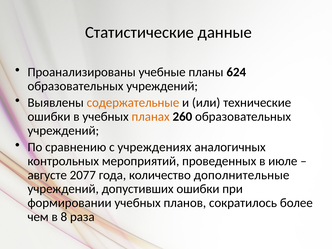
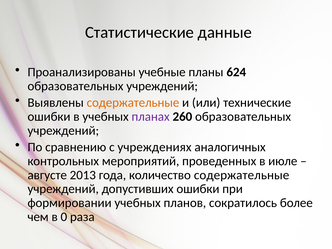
планах colour: orange -> purple
2077: 2077 -> 2013
количество дополнительные: дополнительные -> содержательные
8: 8 -> 0
